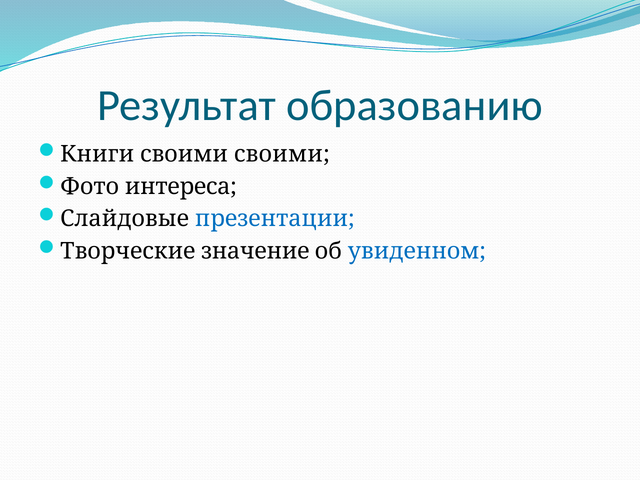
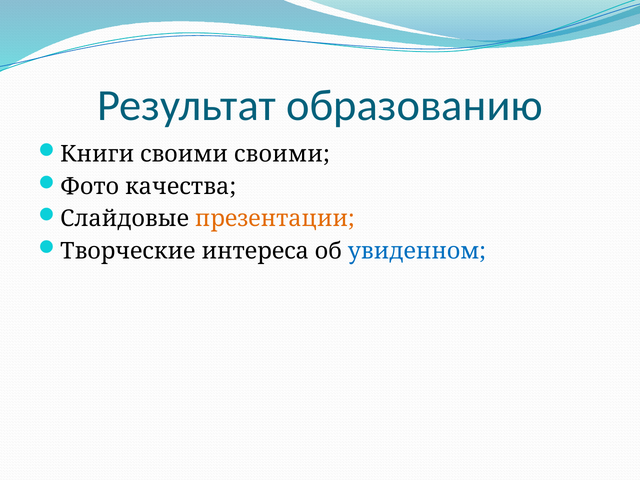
интереса: интереса -> качества
презентации colour: blue -> orange
значение: значение -> интереса
